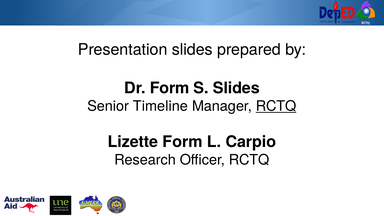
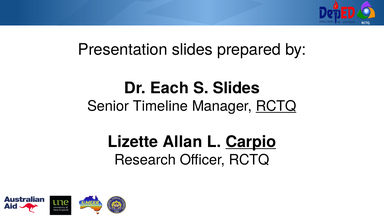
Dr Form: Form -> Each
Lizette Form: Form -> Allan
Carpio underline: none -> present
